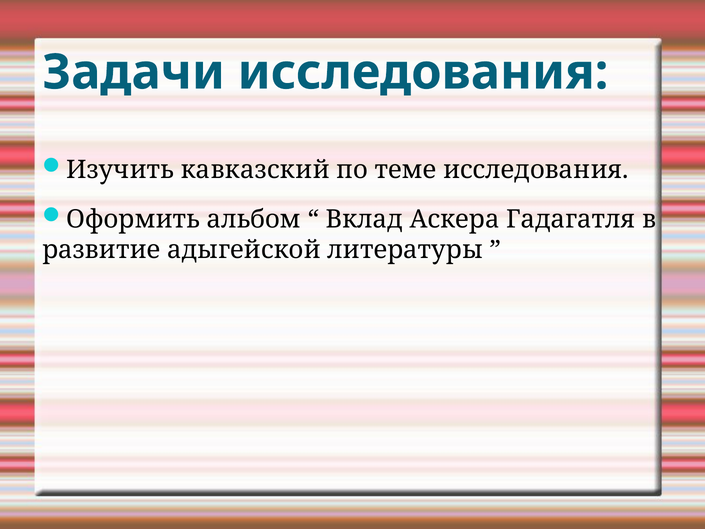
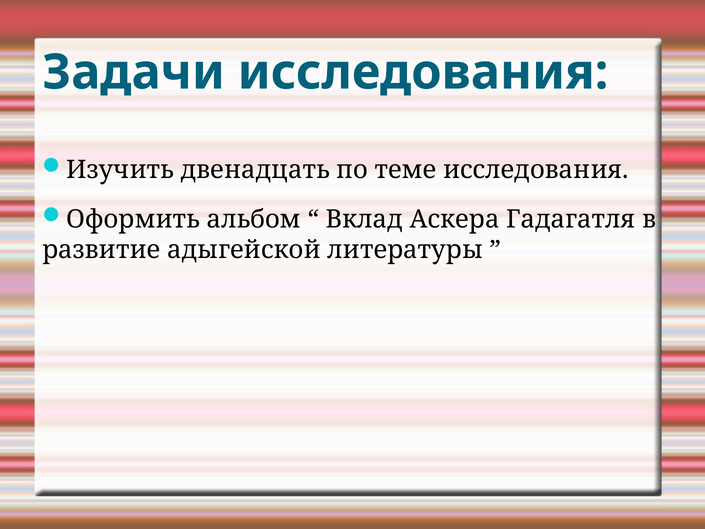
кавказский: кавказский -> двенадцать
